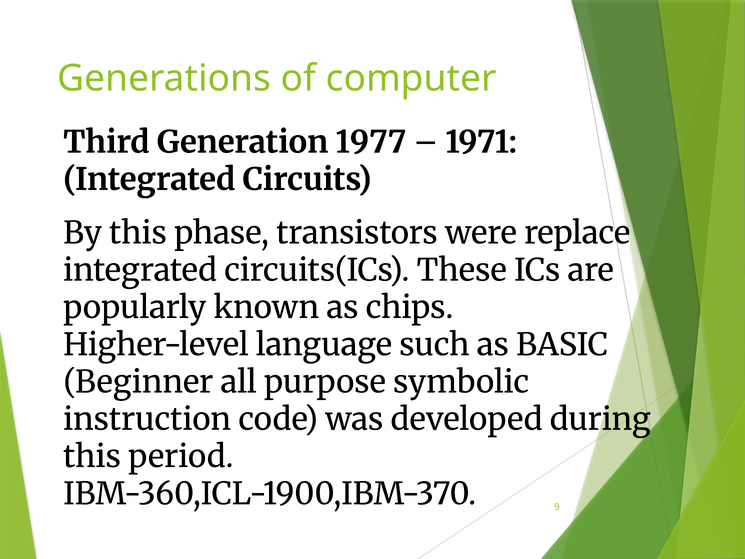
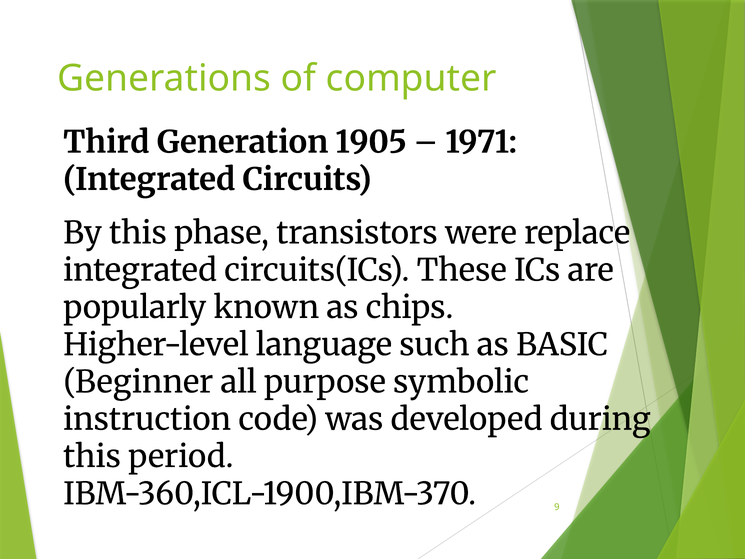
1977: 1977 -> 1905
